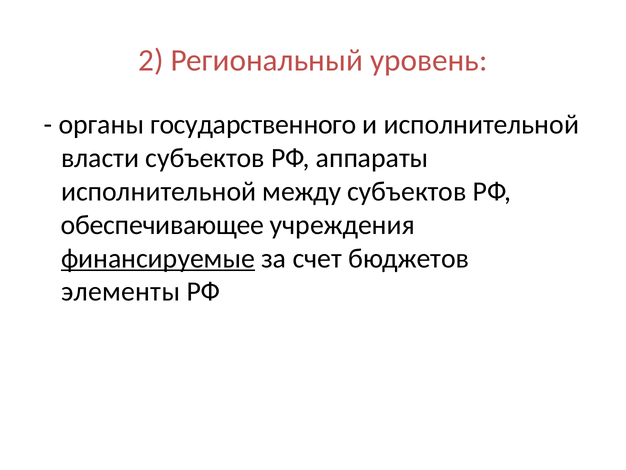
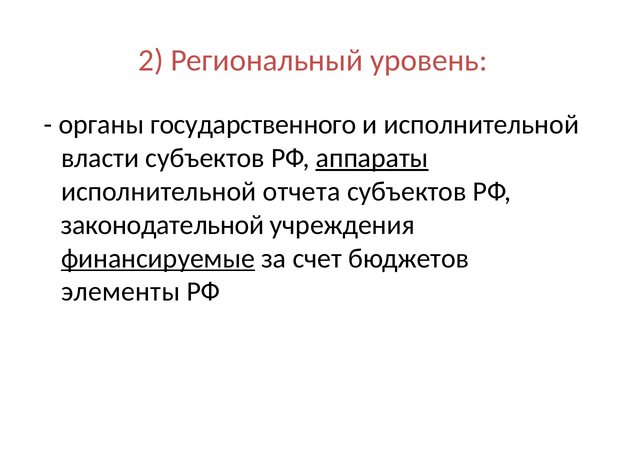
аппараты underline: none -> present
между: между -> отчета
обеспечивающее: обеспечивающее -> законодательной
